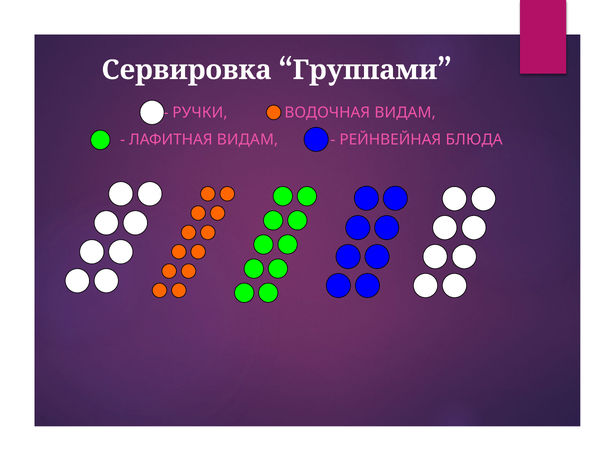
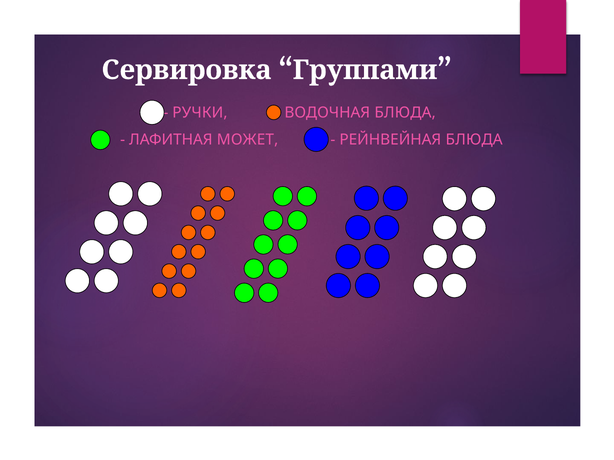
ВОДОЧНАЯ ВИДАМ: ВИДАМ -> БЛЮДА
ЛАФИТНАЯ ВИДАМ: ВИДАМ -> МОЖЕТ
